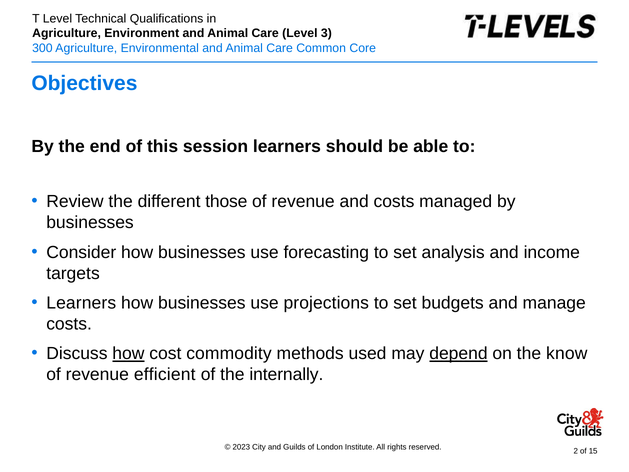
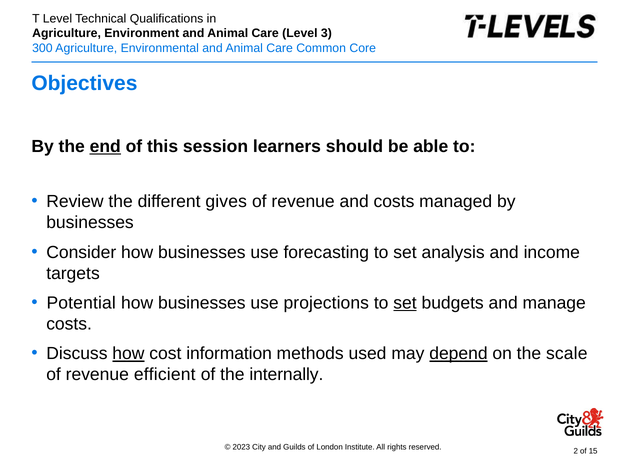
end underline: none -> present
those: those -> gives
Learners at (81, 303): Learners -> Potential
set at (405, 303) underline: none -> present
commodity: commodity -> information
know: know -> scale
